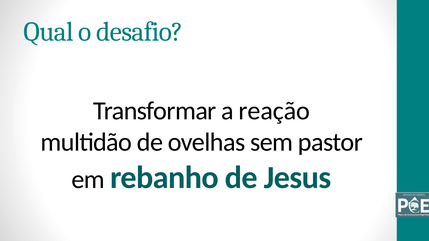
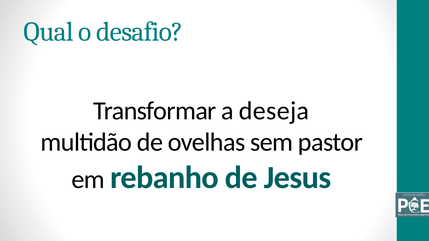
reação: reação -> deseja
